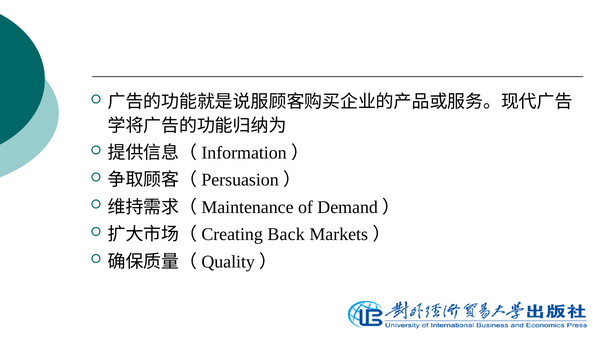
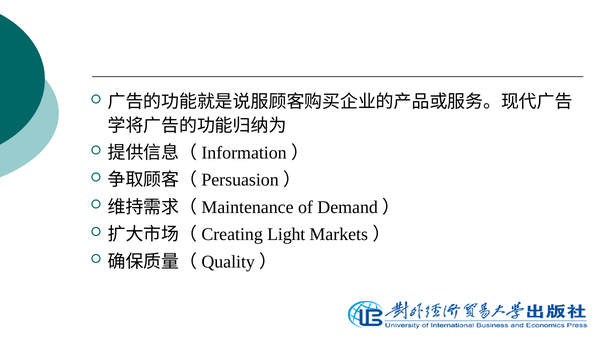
Back: Back -> Light
